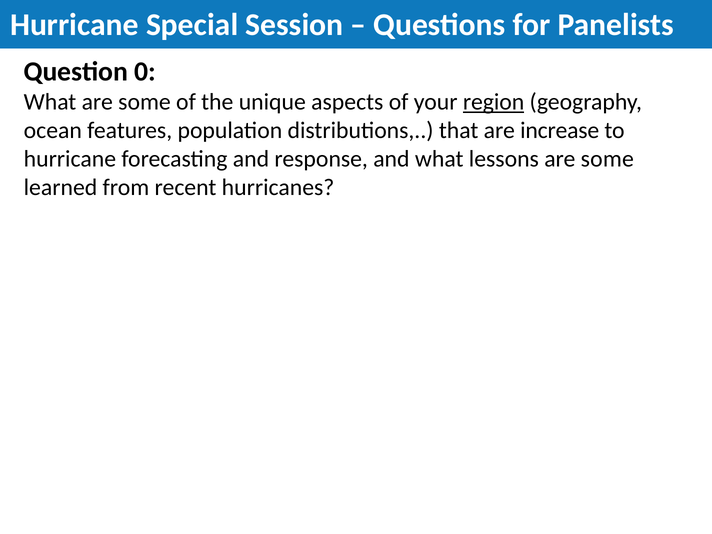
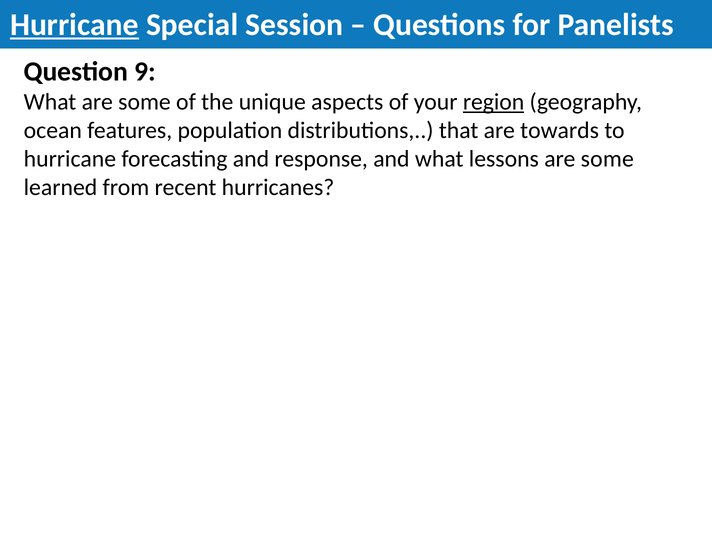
Hurricane at (74, 25) underline: none -> present
0: 0 -> 9
increase: increase -> towards
